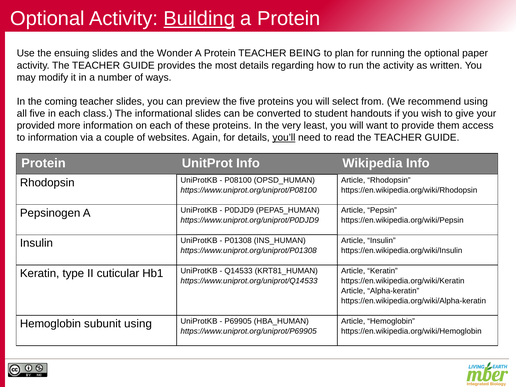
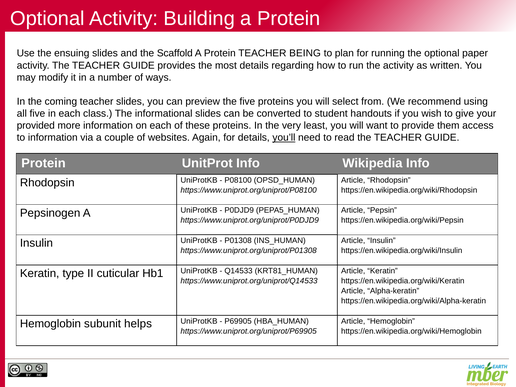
Building underline: present -> none
Wonder: Wonder -> Scaffold
subunit using: using -> helps
